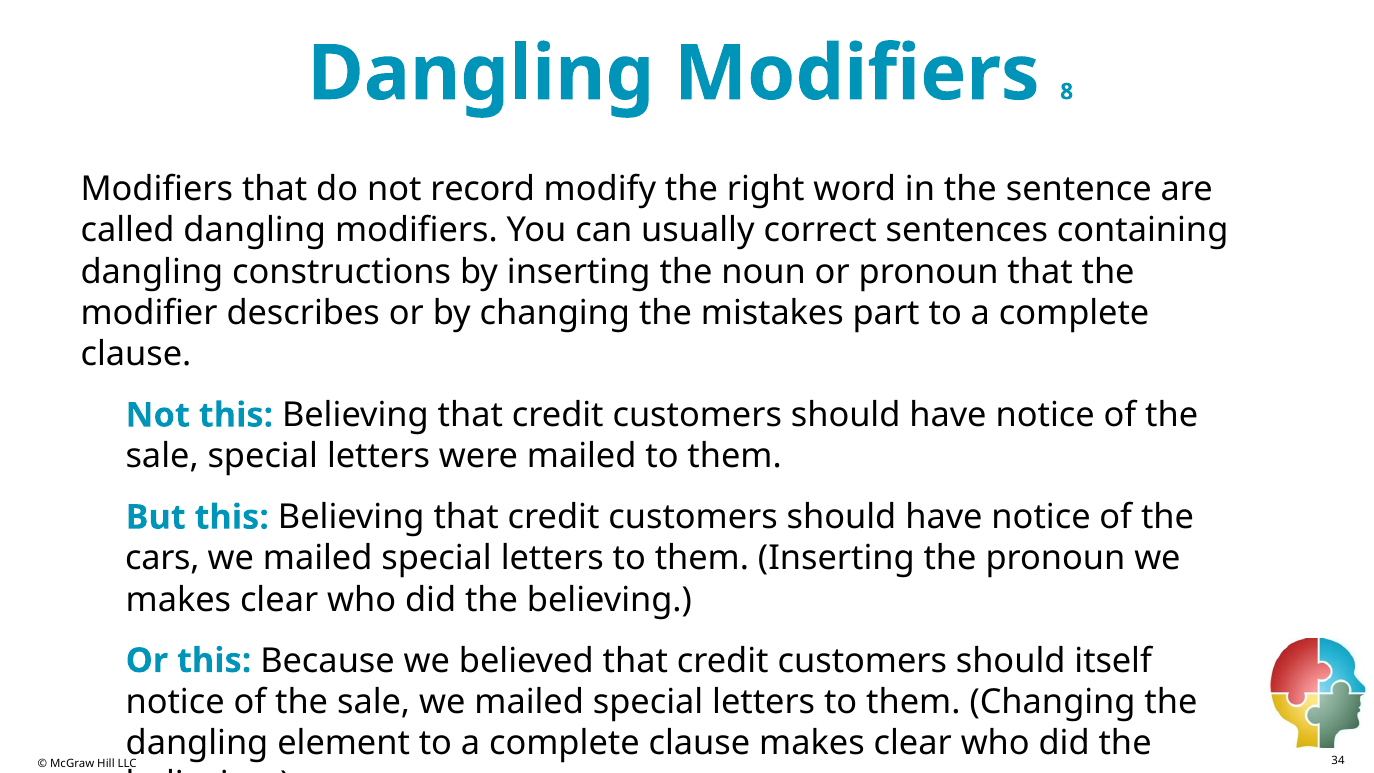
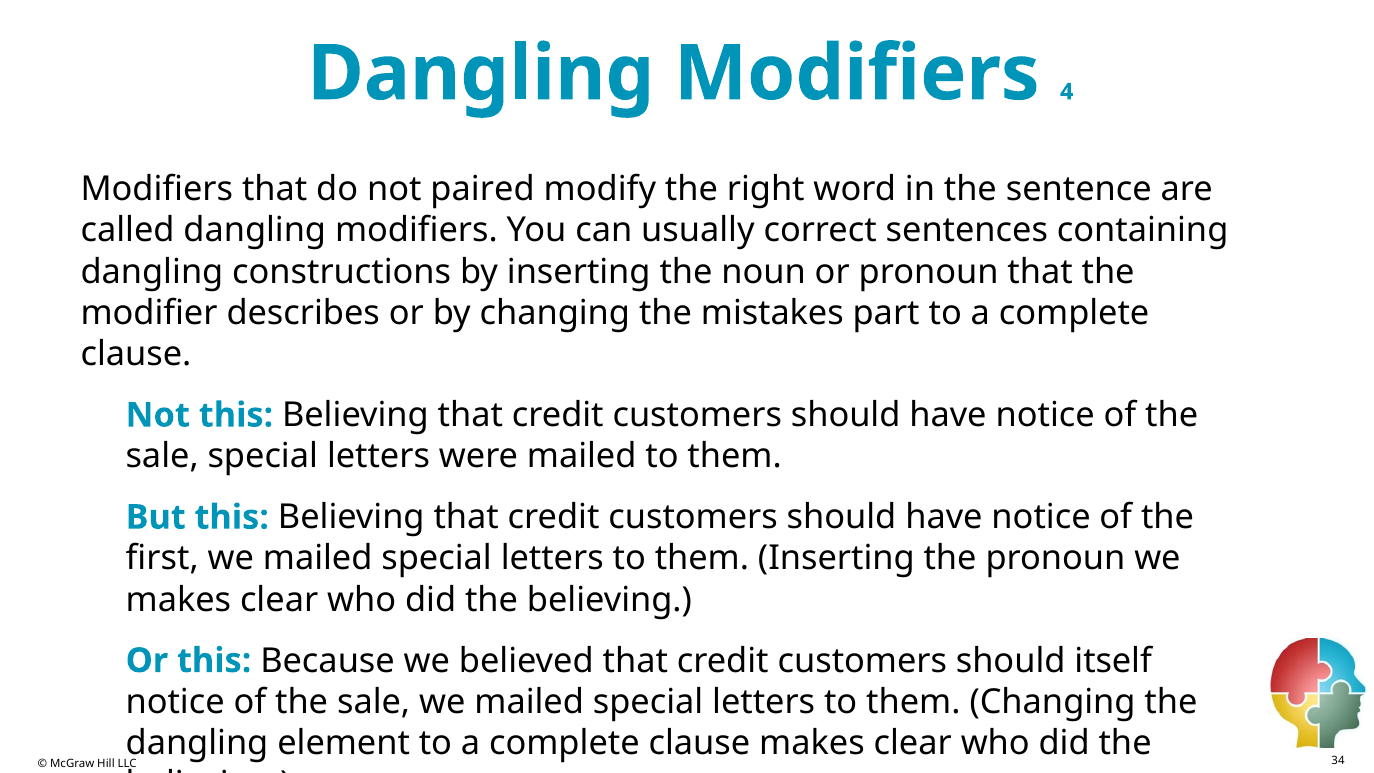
8: 8 -> 4
record: record -> paired
cars: cars -> first
